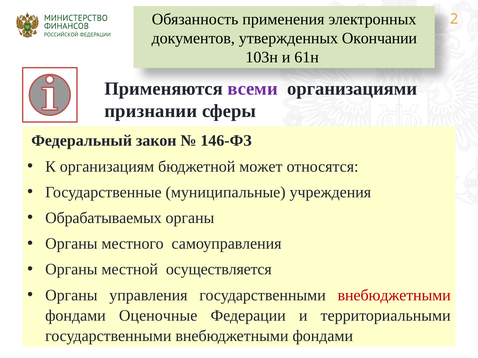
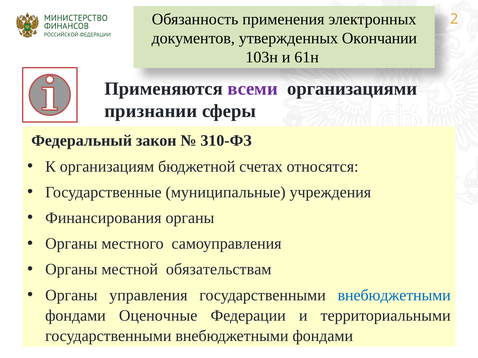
146-ФЗ: 146-ФЗ -> 310-ФЗ
может: может -> счетах
Обрабатываемых: Обрабатываемых -> Финансирования
осуществляется: осуществляется -> обязательствам
внебюджетными at (394, 296) colour: red -> blue
